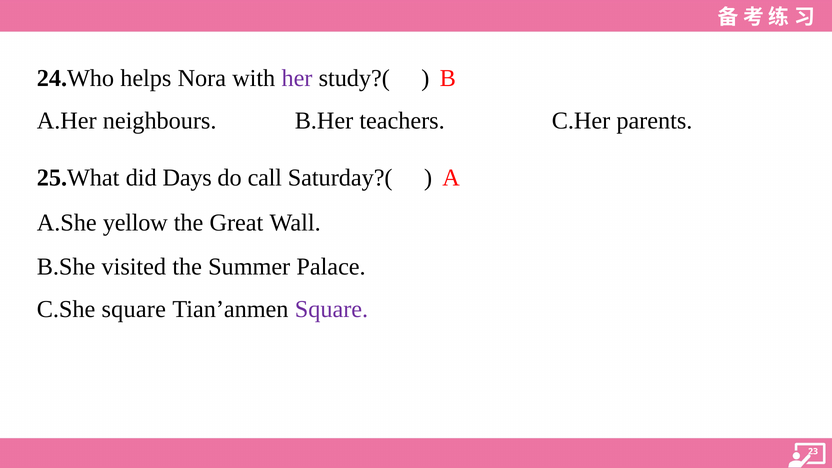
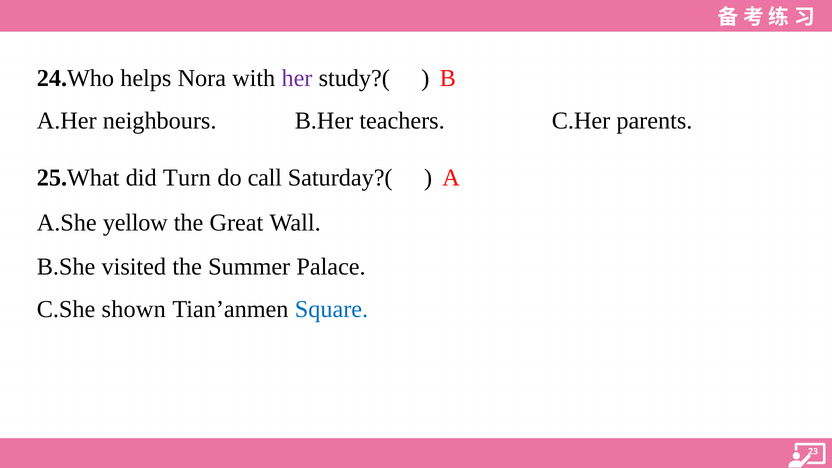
Days: Days -> Turn
C.She square: square -> shown
Square at (331, 309) colour: purple -> blue
